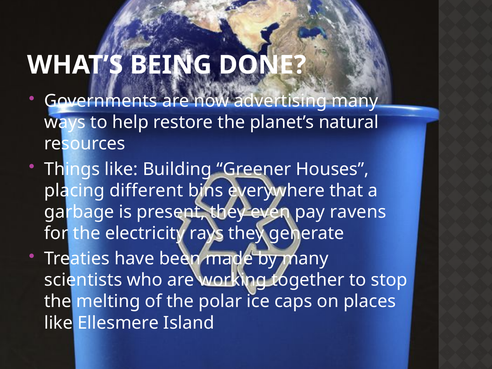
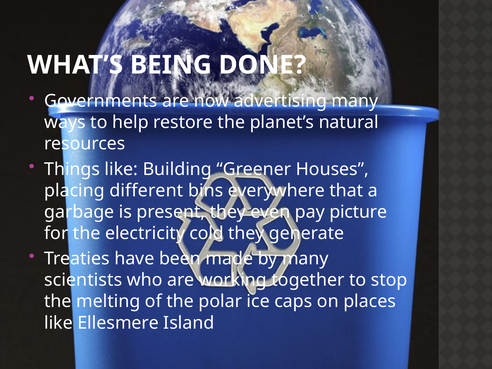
ravens: ravens -> picture
rays: rays -> cold
